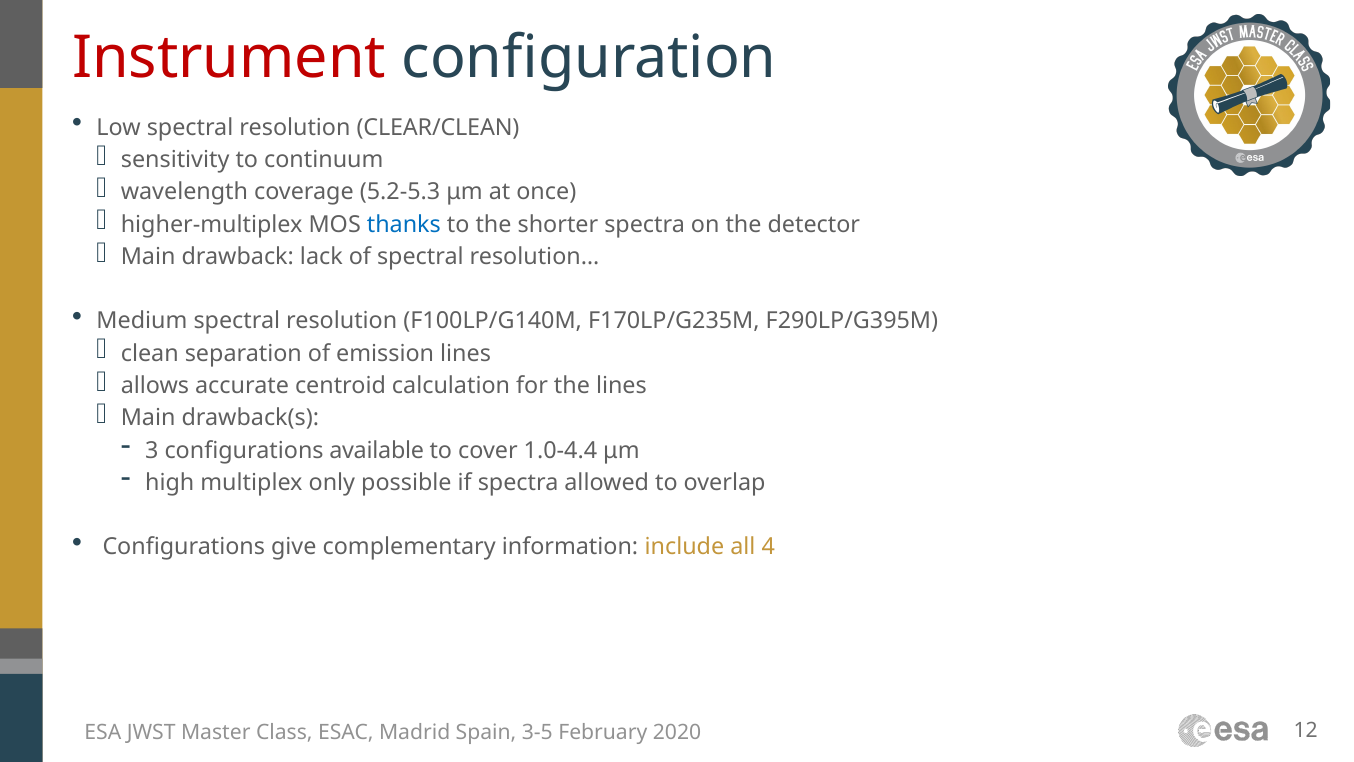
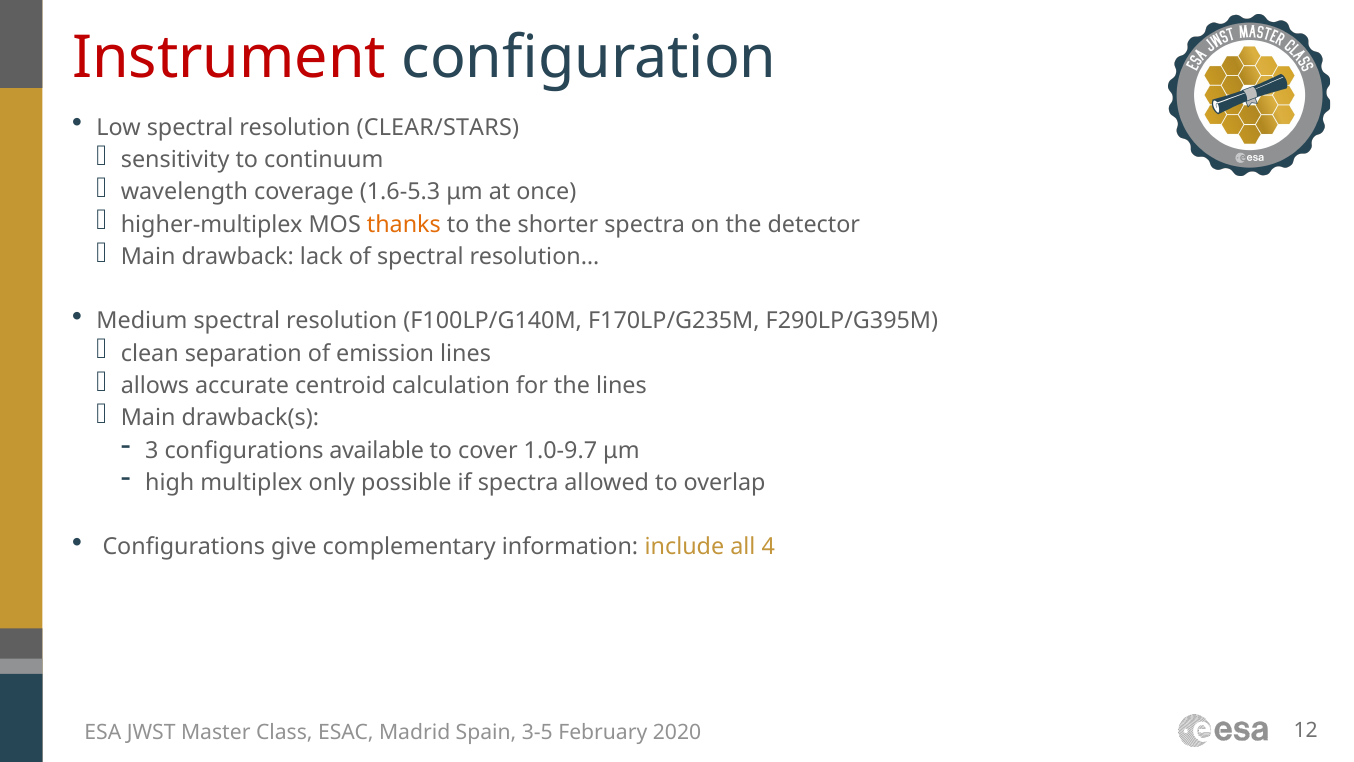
CLEAR/CLEAN: CLEAR/CLEAN -> CLEAR/STARS
5.2-5.3: 5.2-5.3 -> 1.6-5.3
thanks colour: blue -> orange
1.0-4.4: 1.0-4.4 -> 1.0-9.7
